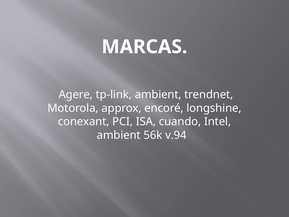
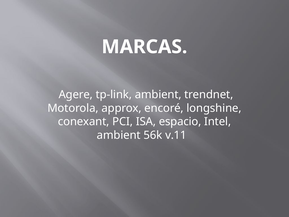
cuando: cuando -> espacio
v.94: v.94 -> v.11
